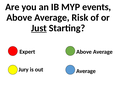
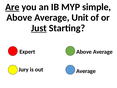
Are underline: none -> present
events: events -> simple
Risk: Risk -> Unit
